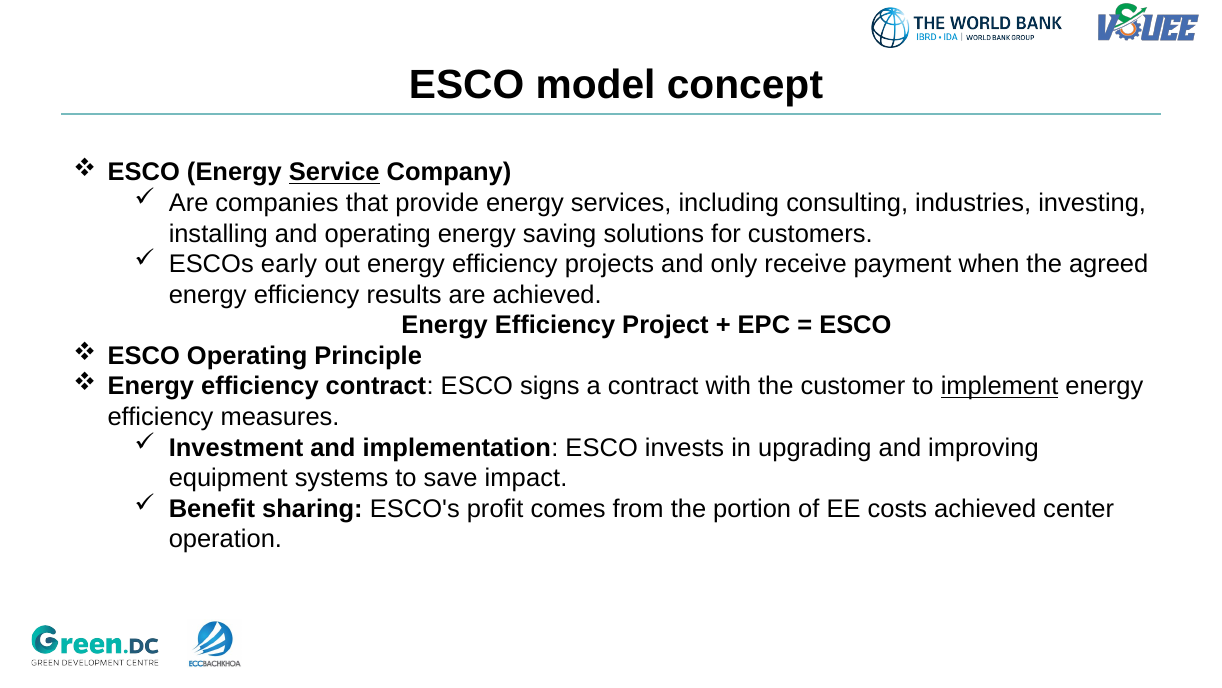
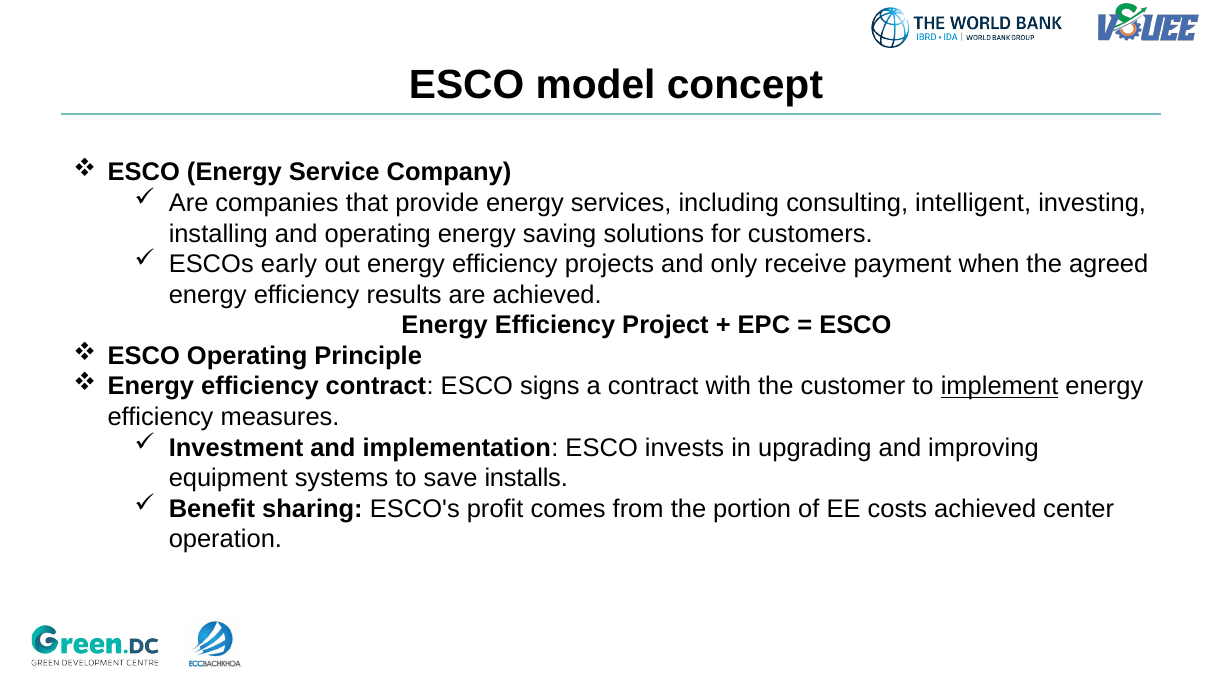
Service underline: present -> none
industries: industries -> intelligent
impact: impact -> installs
